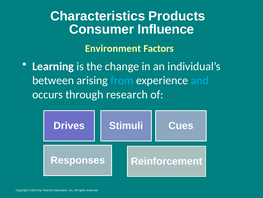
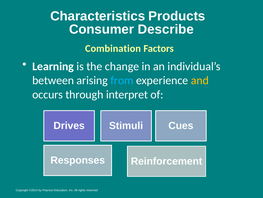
Influence: Influence -> Describe
Environment: Environment -> Combination
and colour: light blue -> yellow
research: research -> interpret
